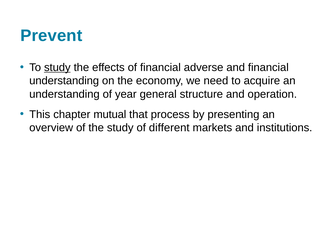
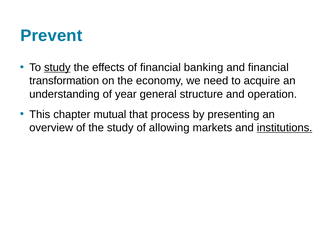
adverse: adverse -> banking
understanding at (64, 81): understanding -> transformation
different: different -> allowing
institutions underline: none -> present
